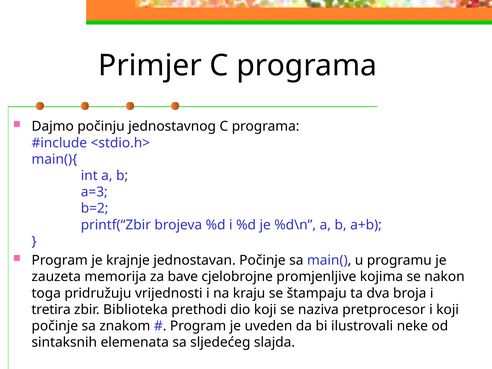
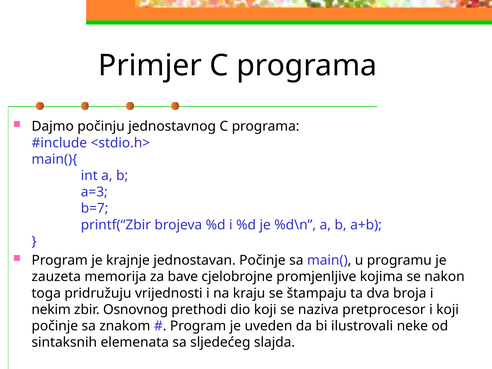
b=2: b=2 -> b=7
tretira: tretira -> nekim
Biblioteka: Biblioteka -> Osnovnog
